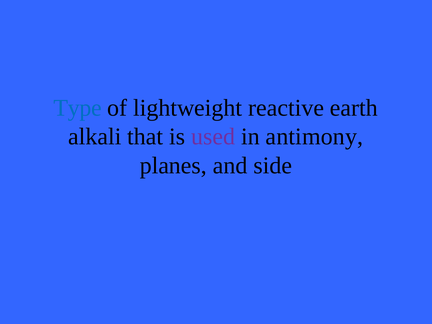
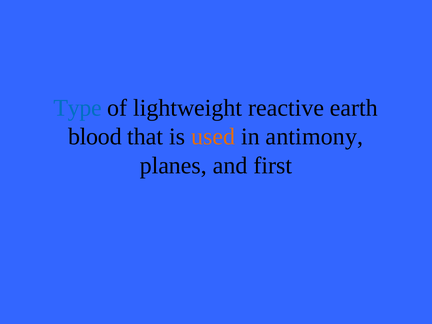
alkali: alkali -> blood
used colour: purple -> orange
side: side -> first
